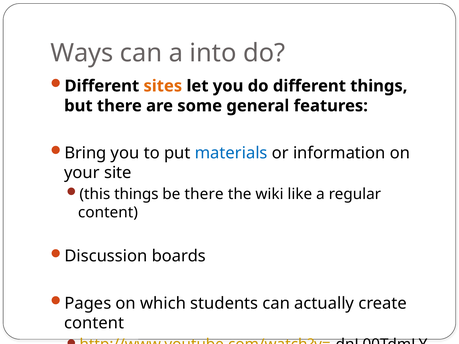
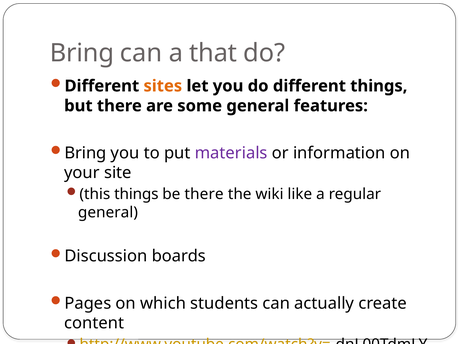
Ways at (82, 53): Ways -> Bring
into: into -> that
materials colour: blue -> purple
content at (108, 213): content -> general
